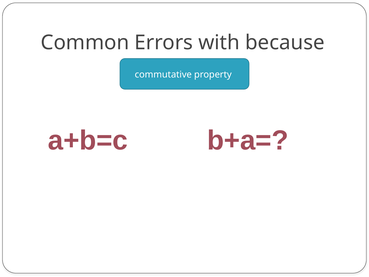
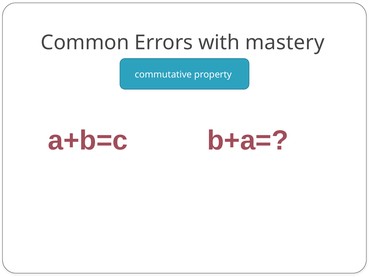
because: because -> mastery
